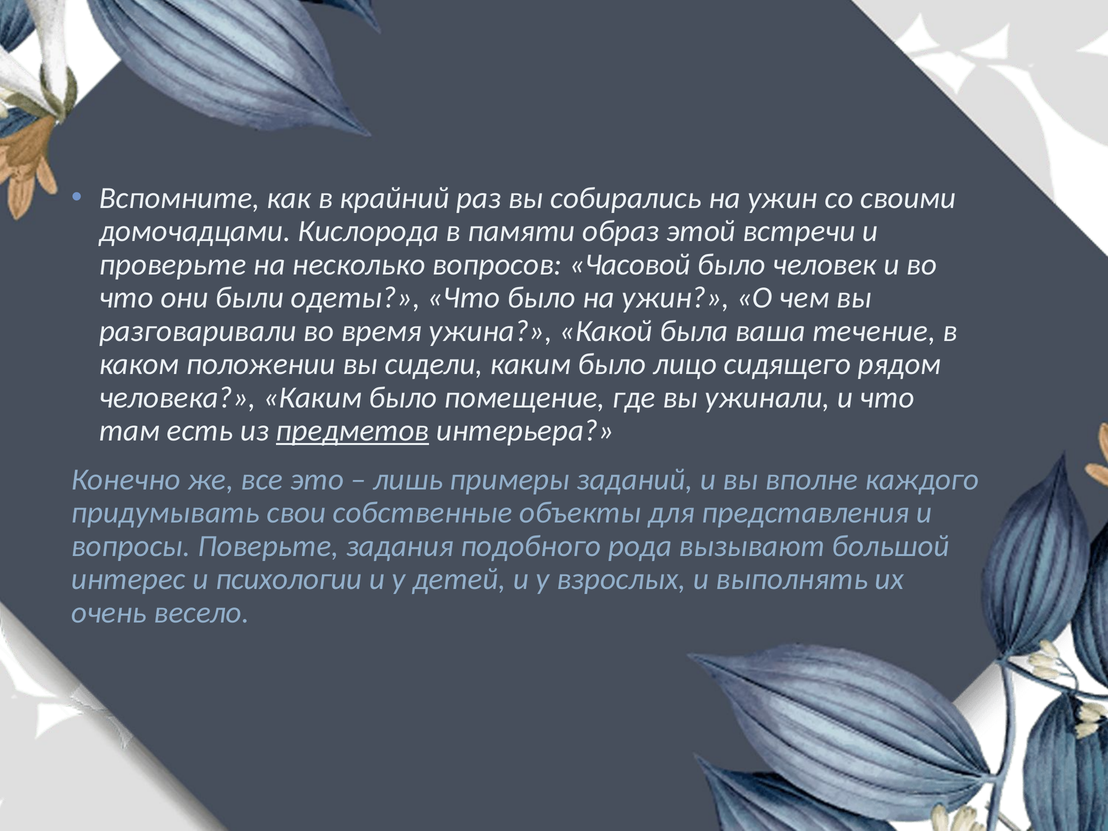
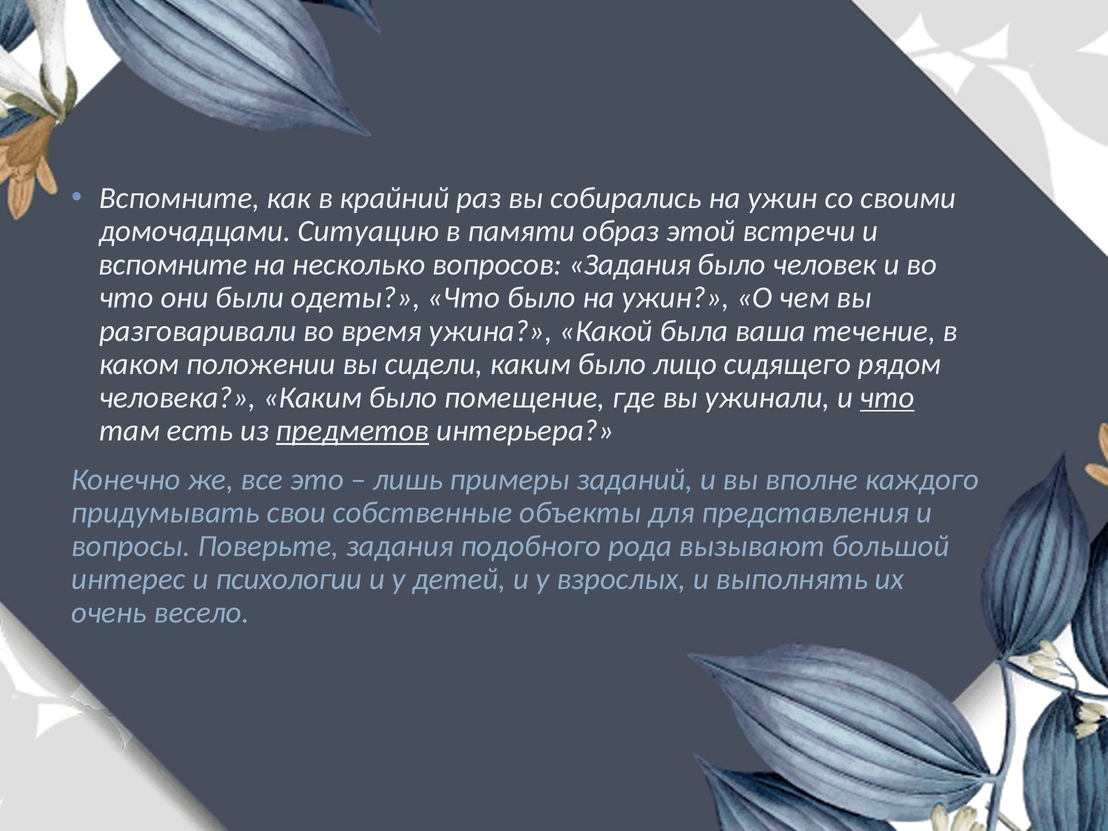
Кислорода: Кислорода -> Ситуацию
проверьте at (173, 265): проверьте -> вспомните
вопросов Часовой: Часовой -> Задания
что at (887, 398) underline: none -> present
